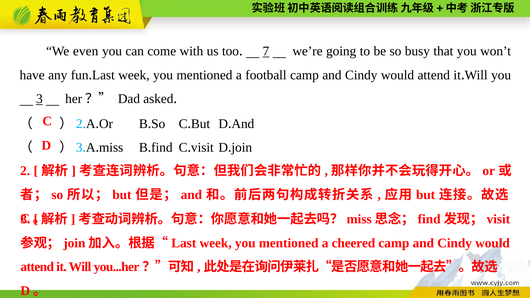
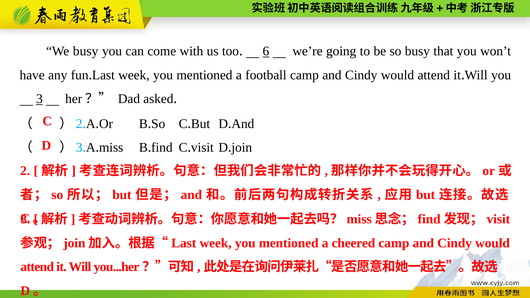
We even: even -> busy
7: 7 -> 6
